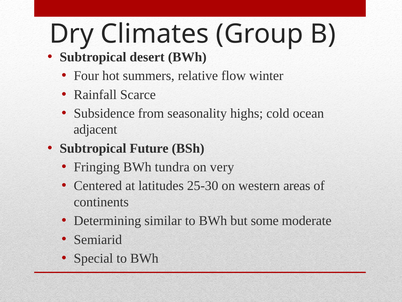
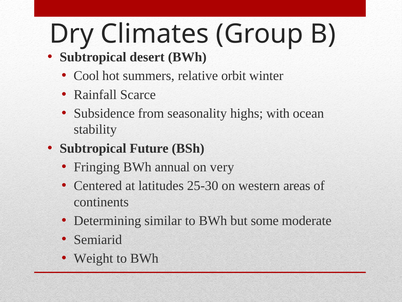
Four: Four -> Cool
flow: flow -> orbit
cold: cold -> with
adjacent: adjacent -> stability
tundra: tundra -> annual
Special: Special -> Weight
